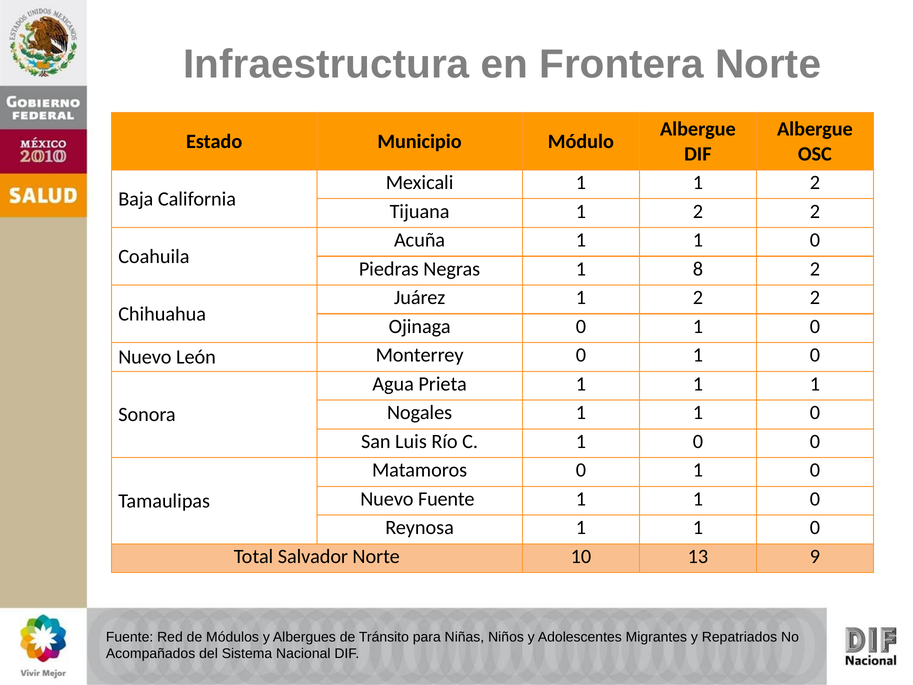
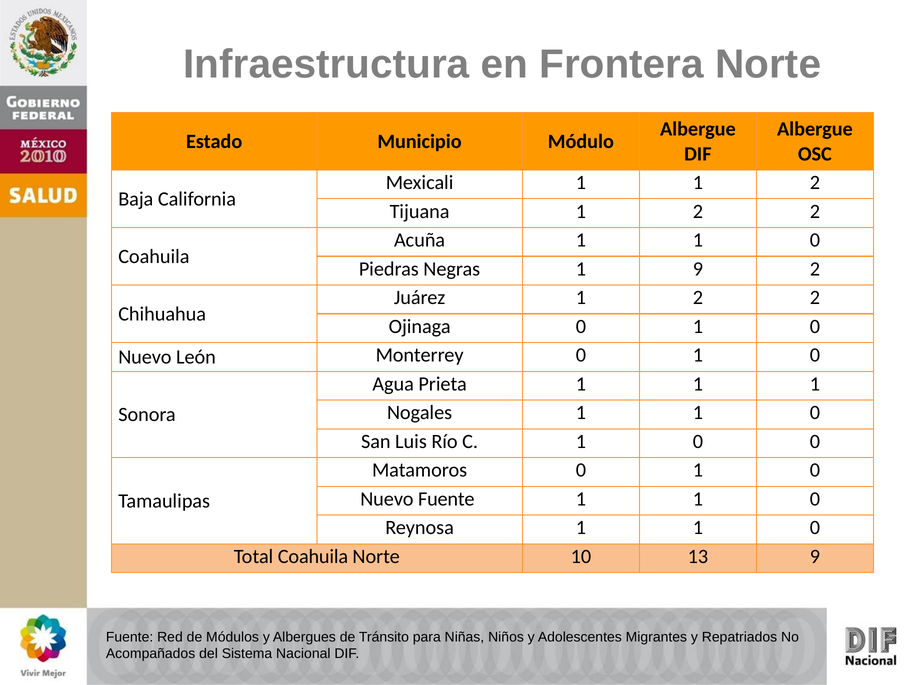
1 8: 8 -> 9
Total Salvador: Salvador -> Coahuila
